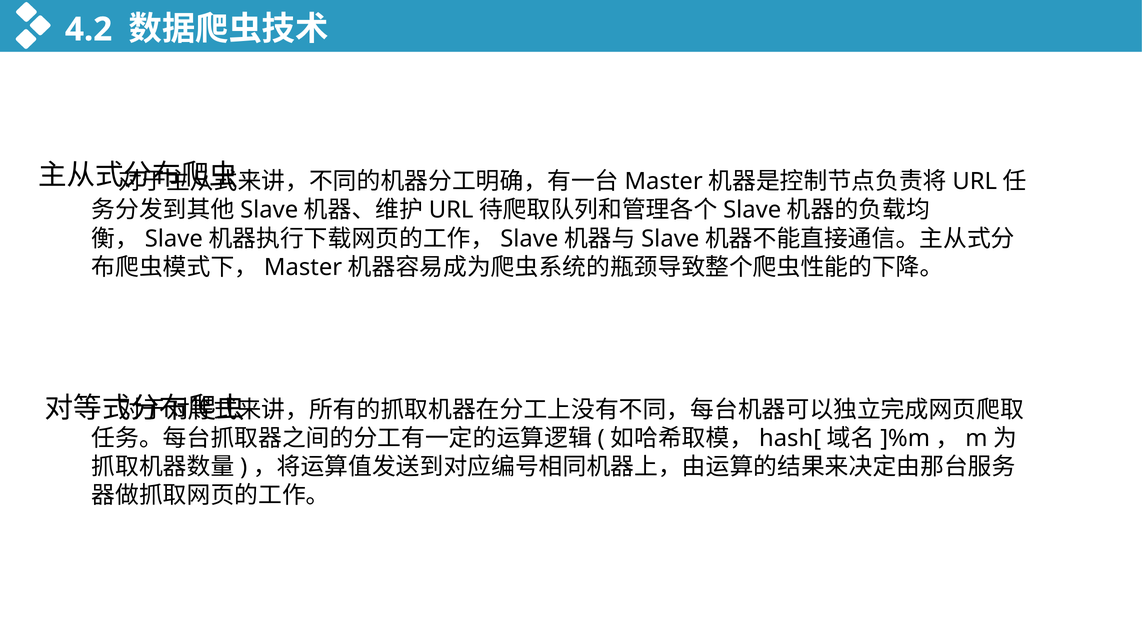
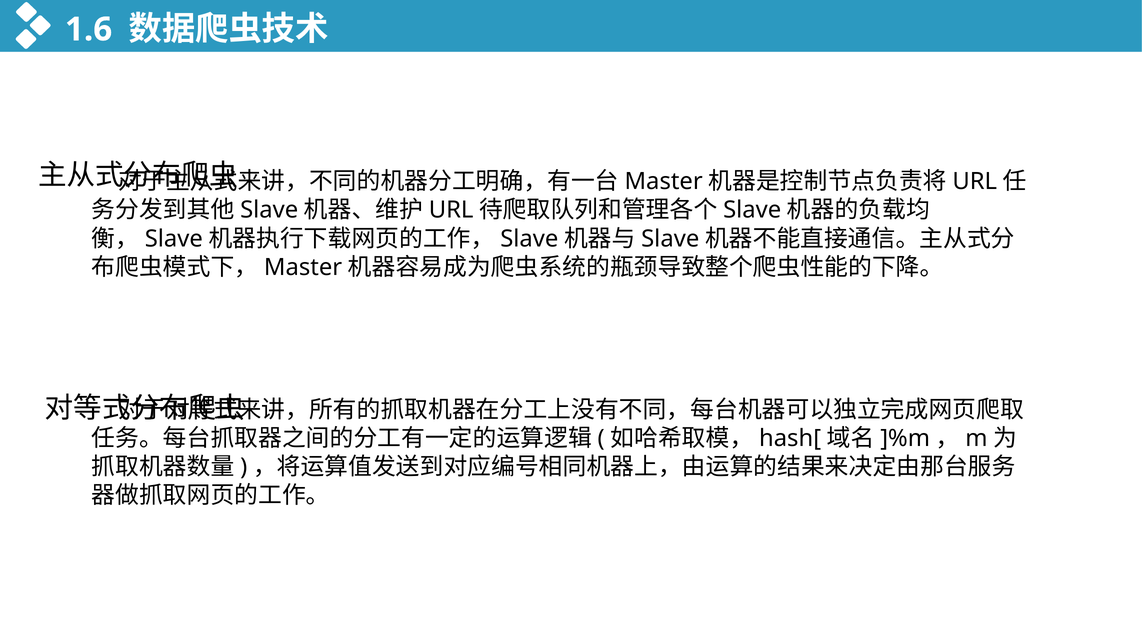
4.2: 4.2 -> 1.6
